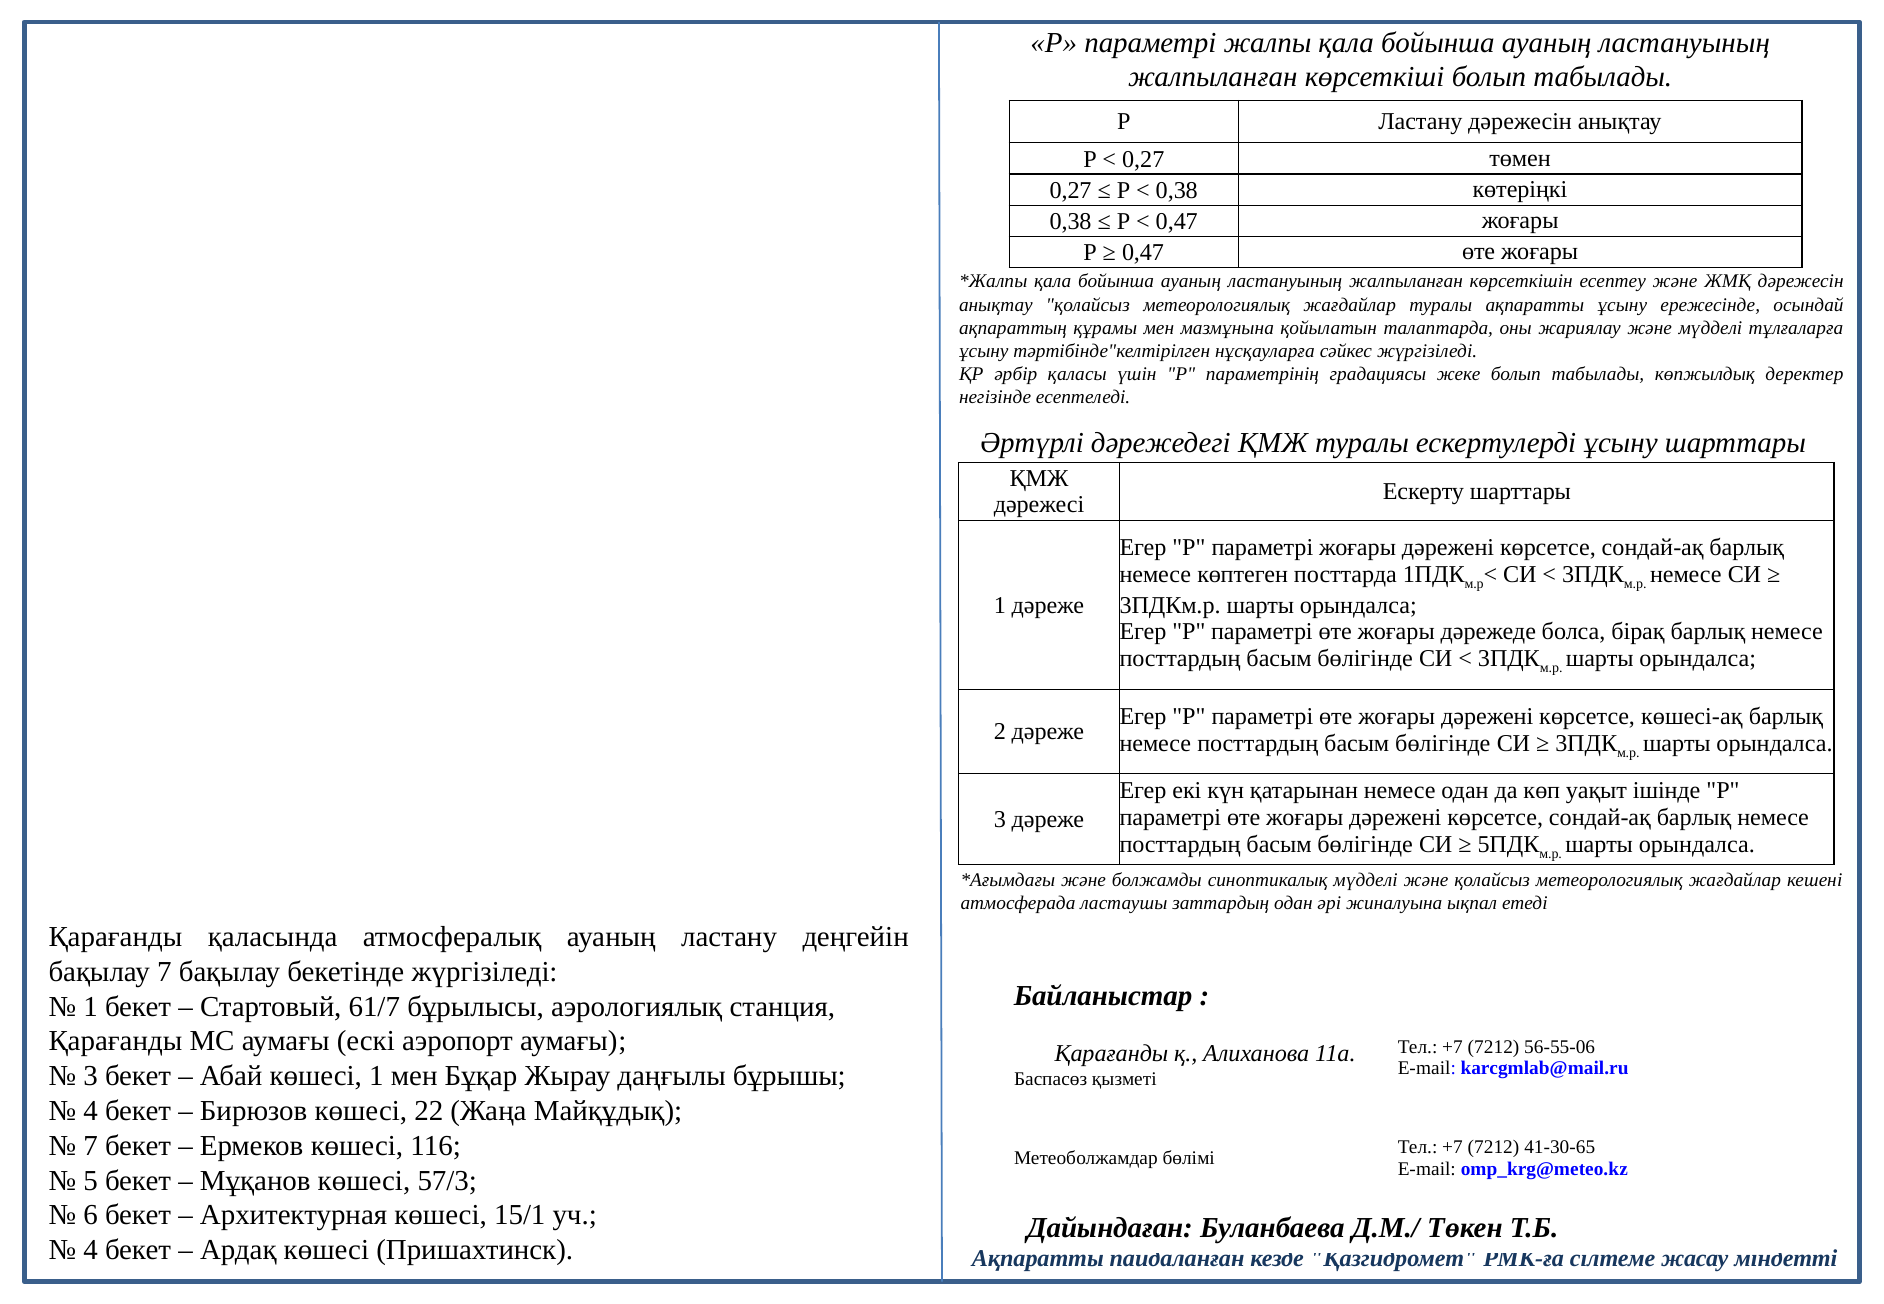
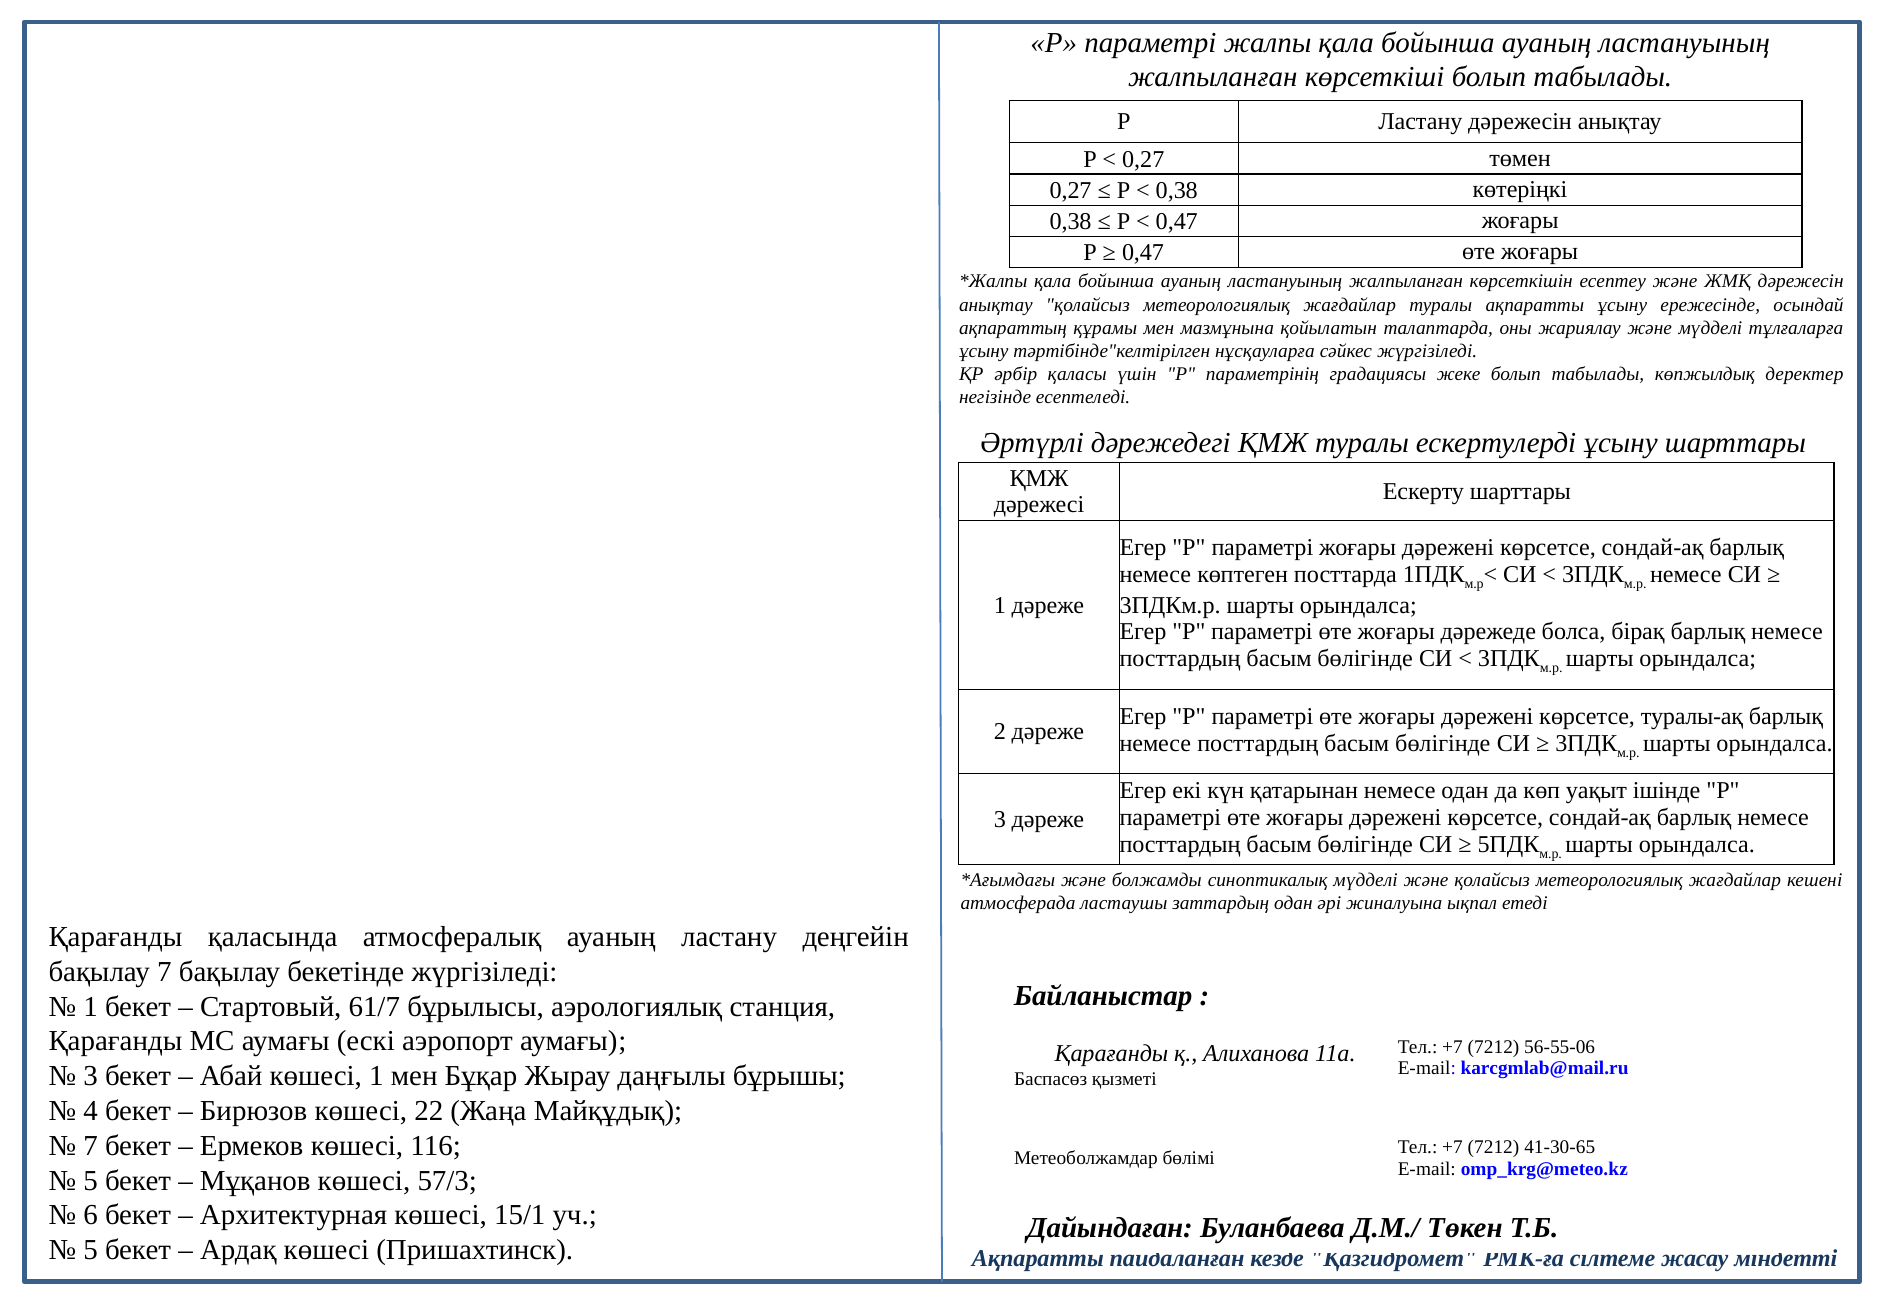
көшесі-ақ: көшесі-ақ -> туралы-ақ
4 at (91, 1250): 4 -> 5
